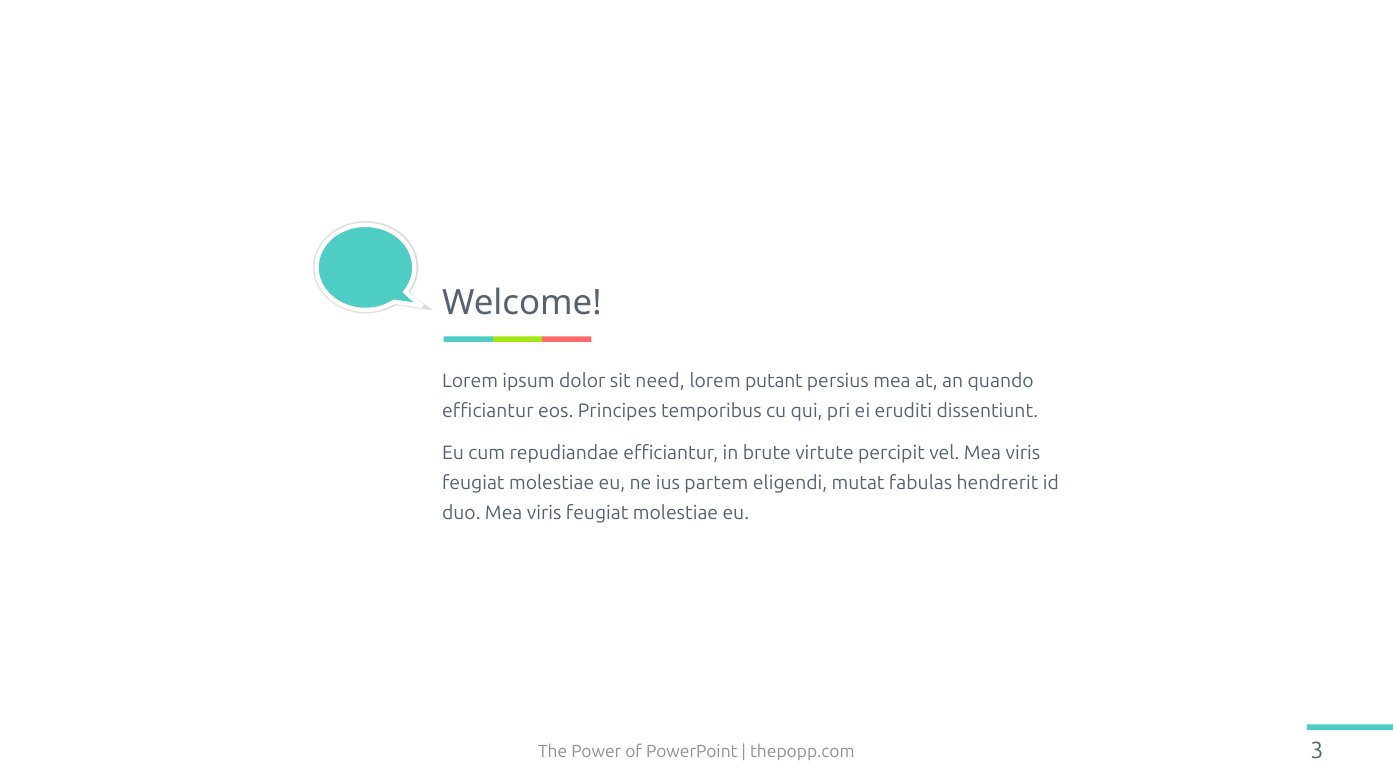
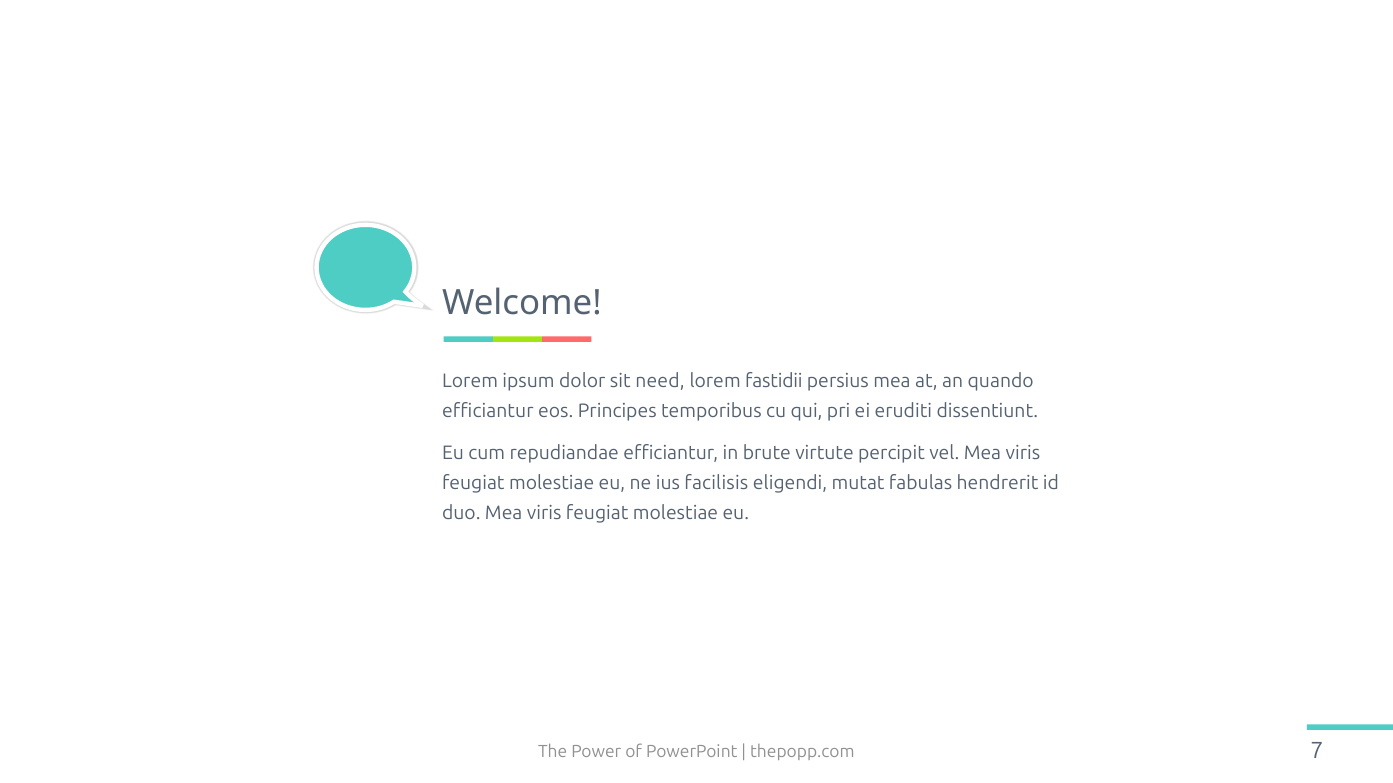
putant: putant -> fastidii
partem: partem -> facilisis
3: 3 -> 7
